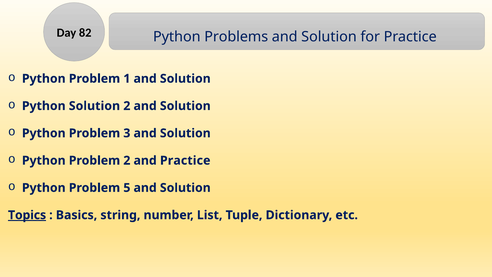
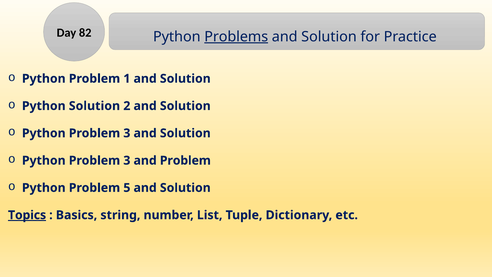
Problems underline: none -> present
2 at (127, 160): 2 -> 3
and Practice: Practice -> Problem
